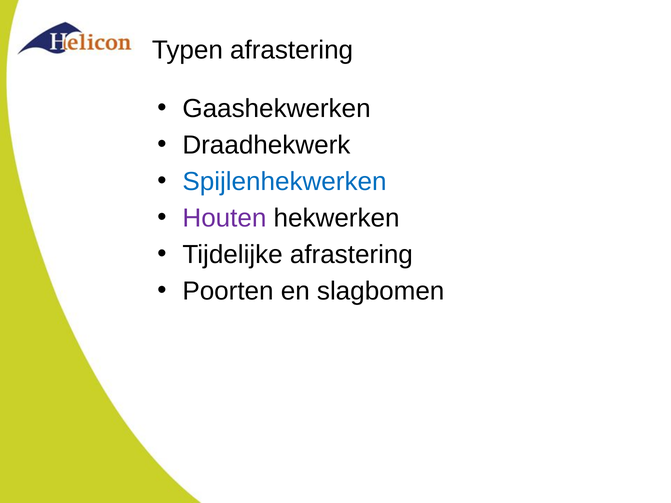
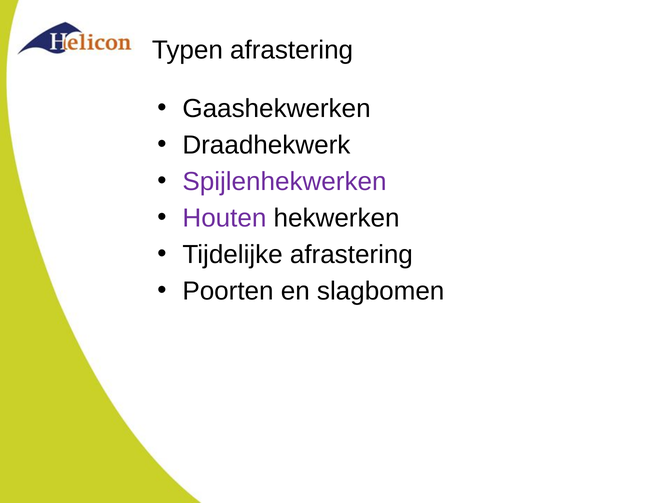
Spijlenhekwerken colour: blue -> purple
